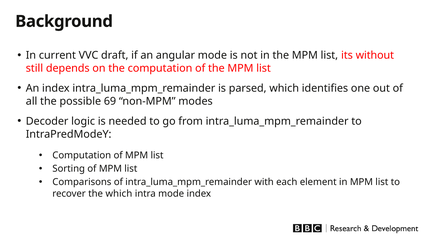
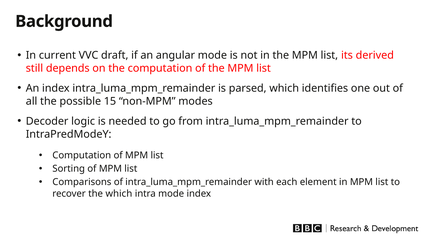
without: without -> derived
69: 69 -> 15
